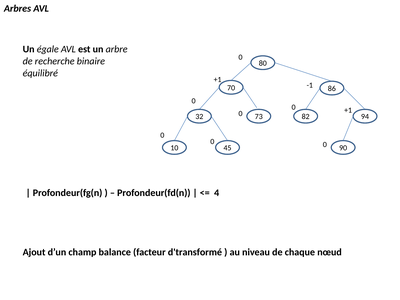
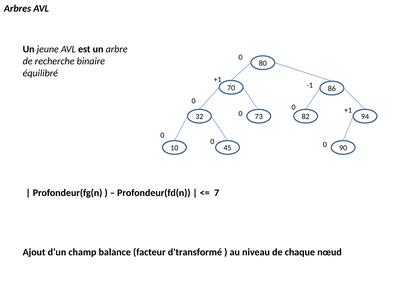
égale: égale -> jeune
4: 4 -> 7
